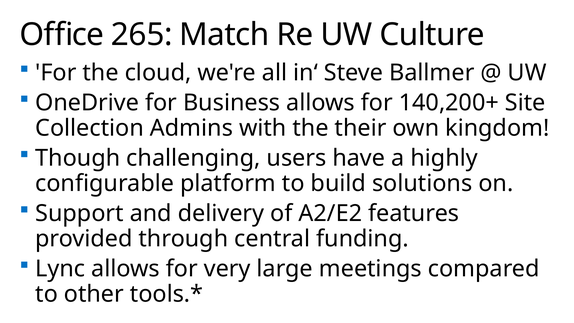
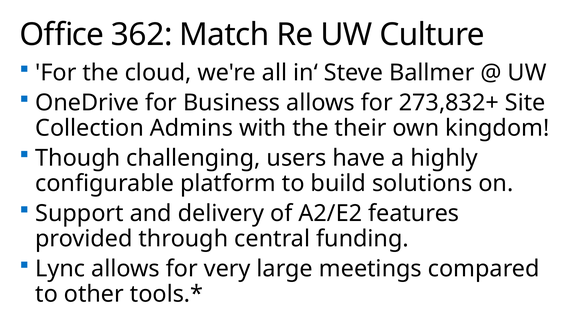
265: 265 -> 362
140,200+: 140,200+ -> 273,832+
